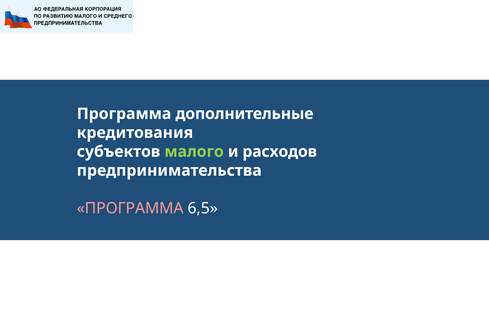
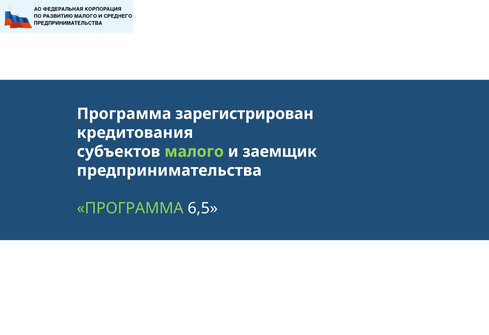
дополнительные: дополнительные -> зарегистрирован
расходов: расходов -> заемщик
ПРОГРАММА at (130, 209) colour: pink -> light green
